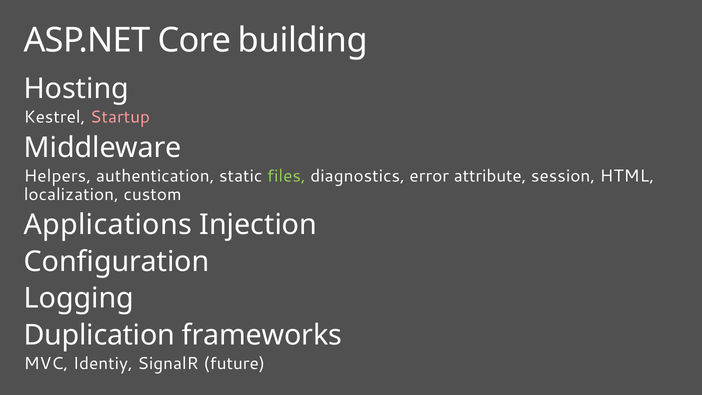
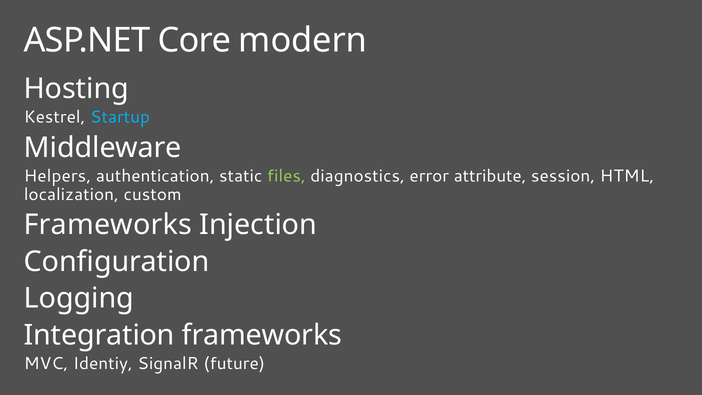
building: building -> modern
Startup colour: pink -> light blue
Applications at (108, 225): Applications -> Frameworks
Duplication: Duplication -> Integration
